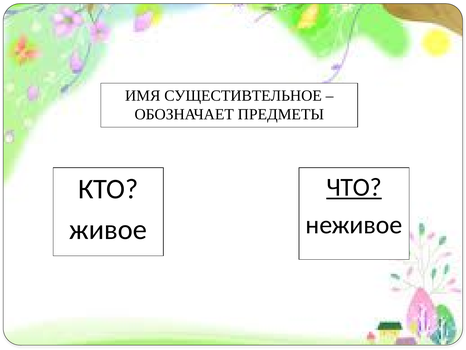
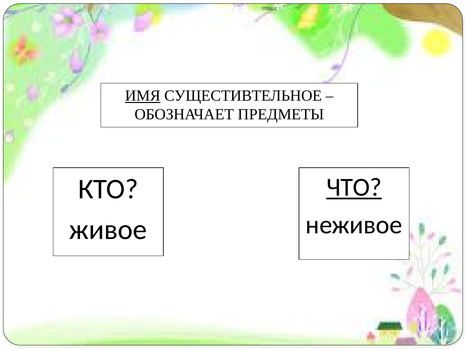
ИМЯ underline: none -> present
